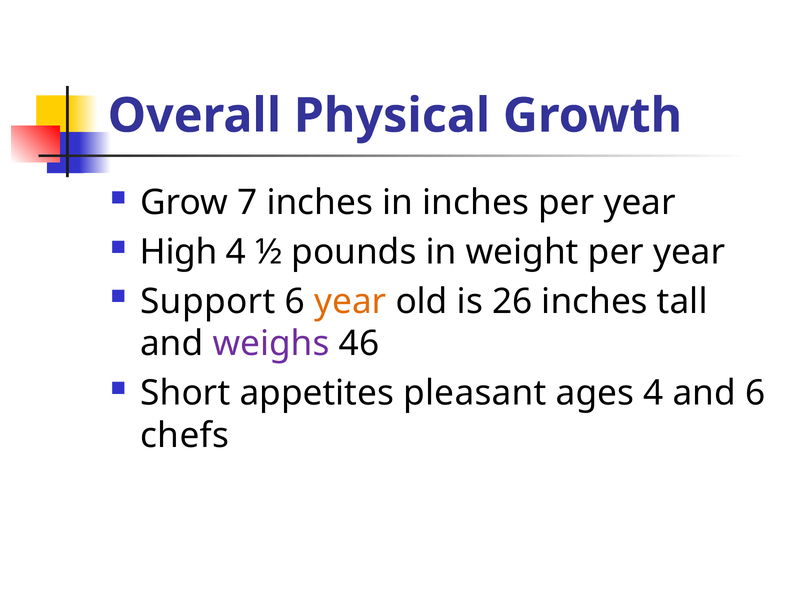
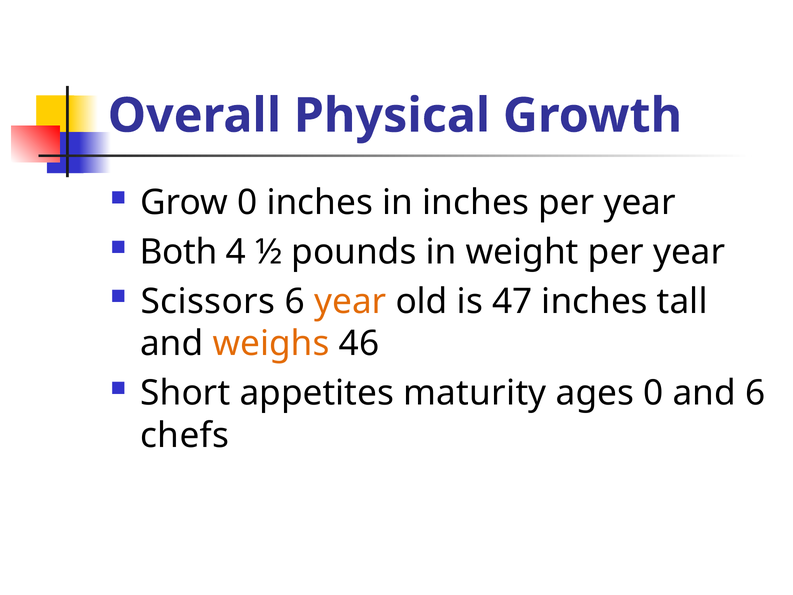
Grow 7: 7 -> 0
High: High -> Both
Support: Support -> Scissors
26: 26 -> 47
weighs colour: purple -> orange
pleasant: pleasant -> maturity
ages 4: 4 -> 0
